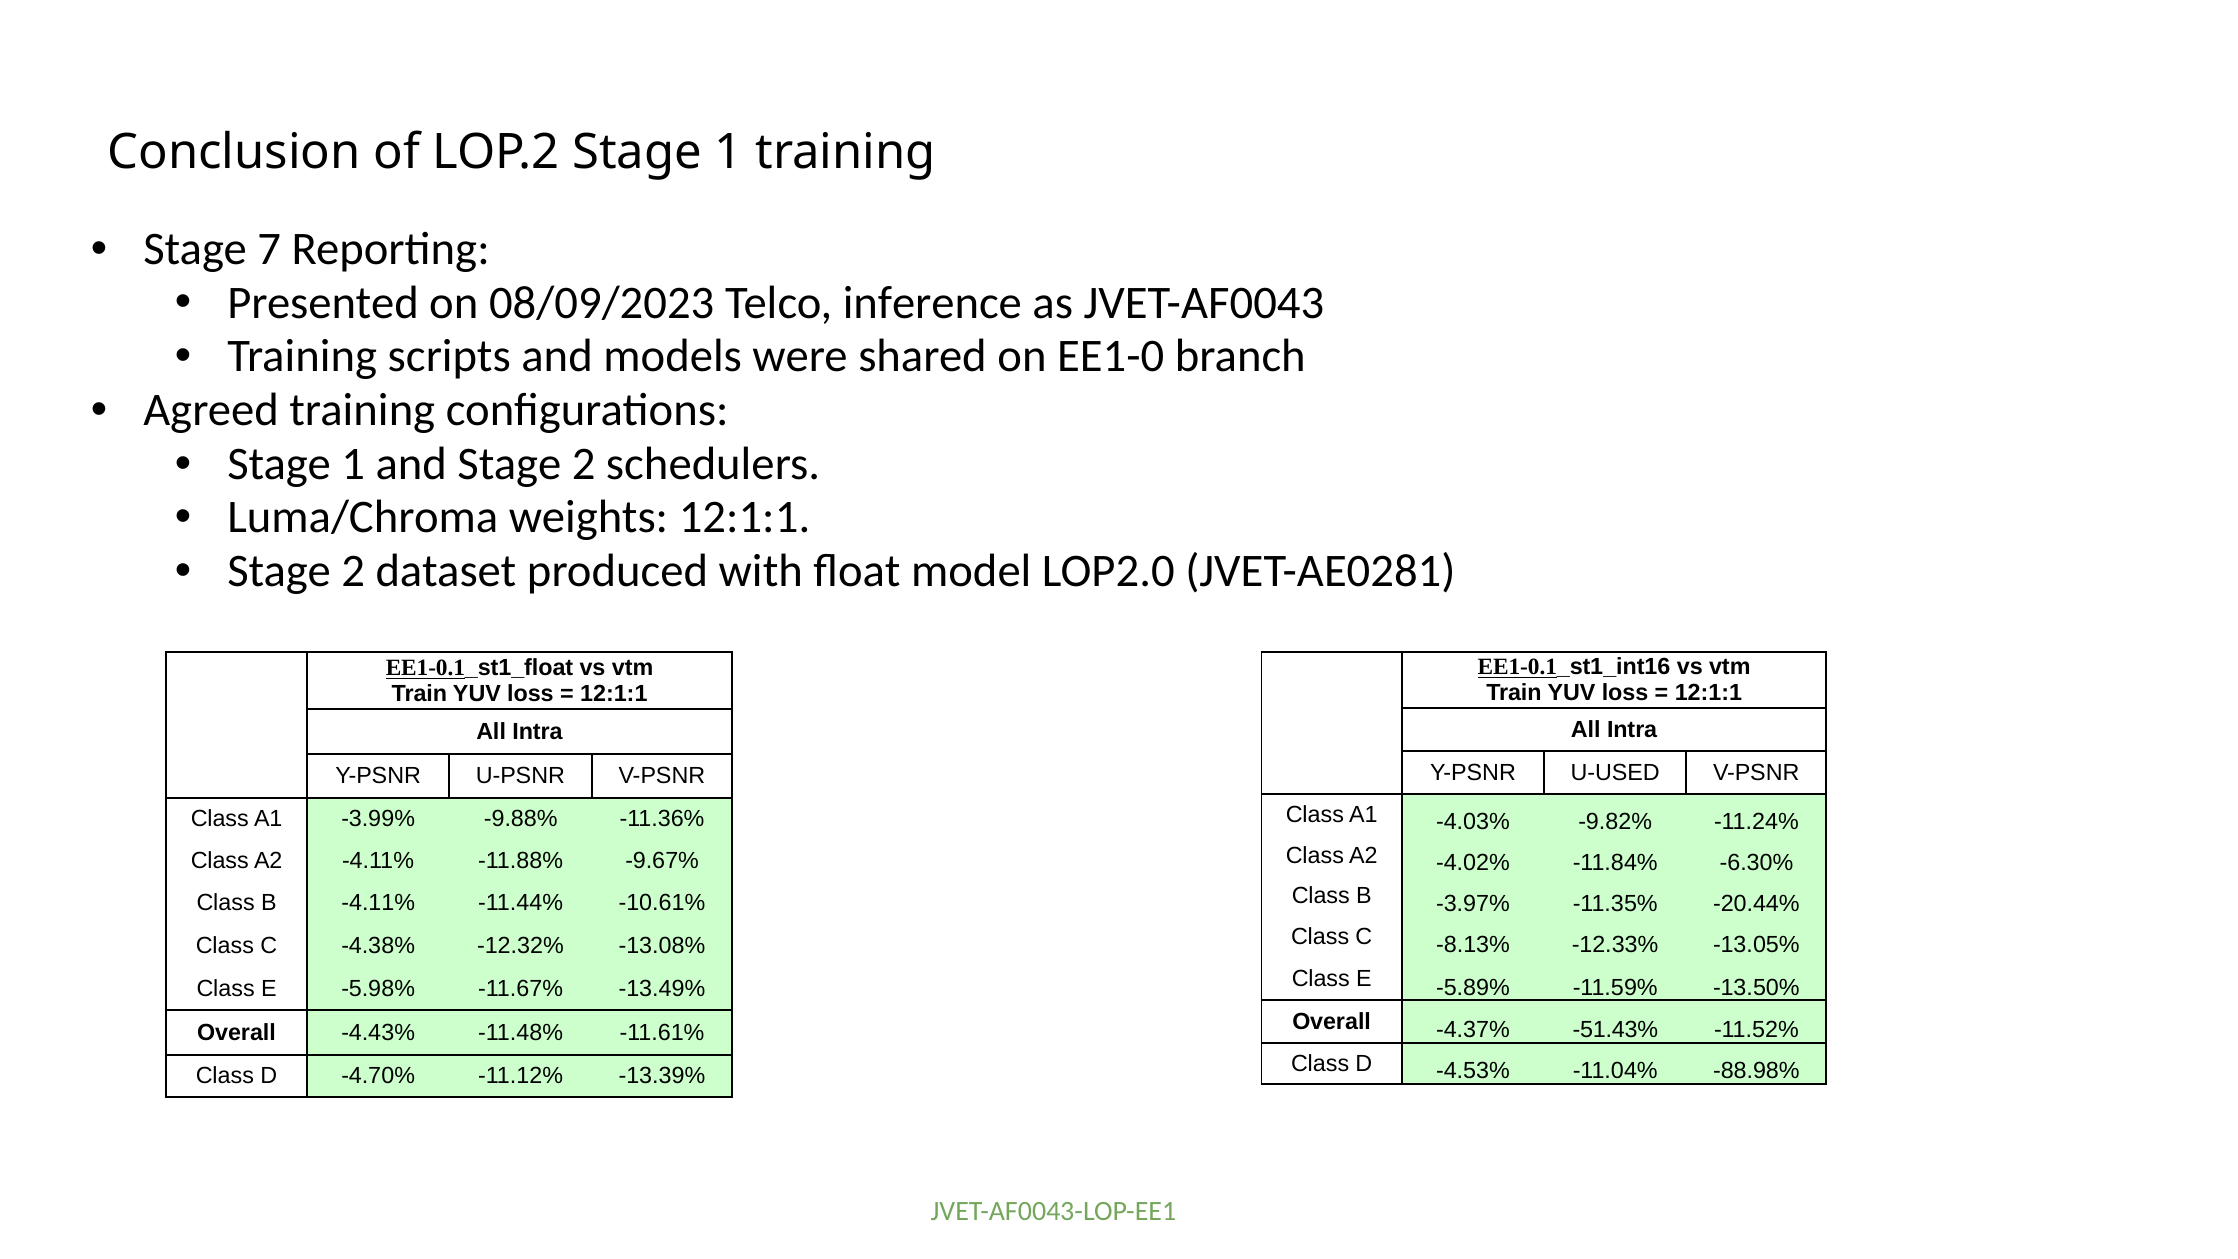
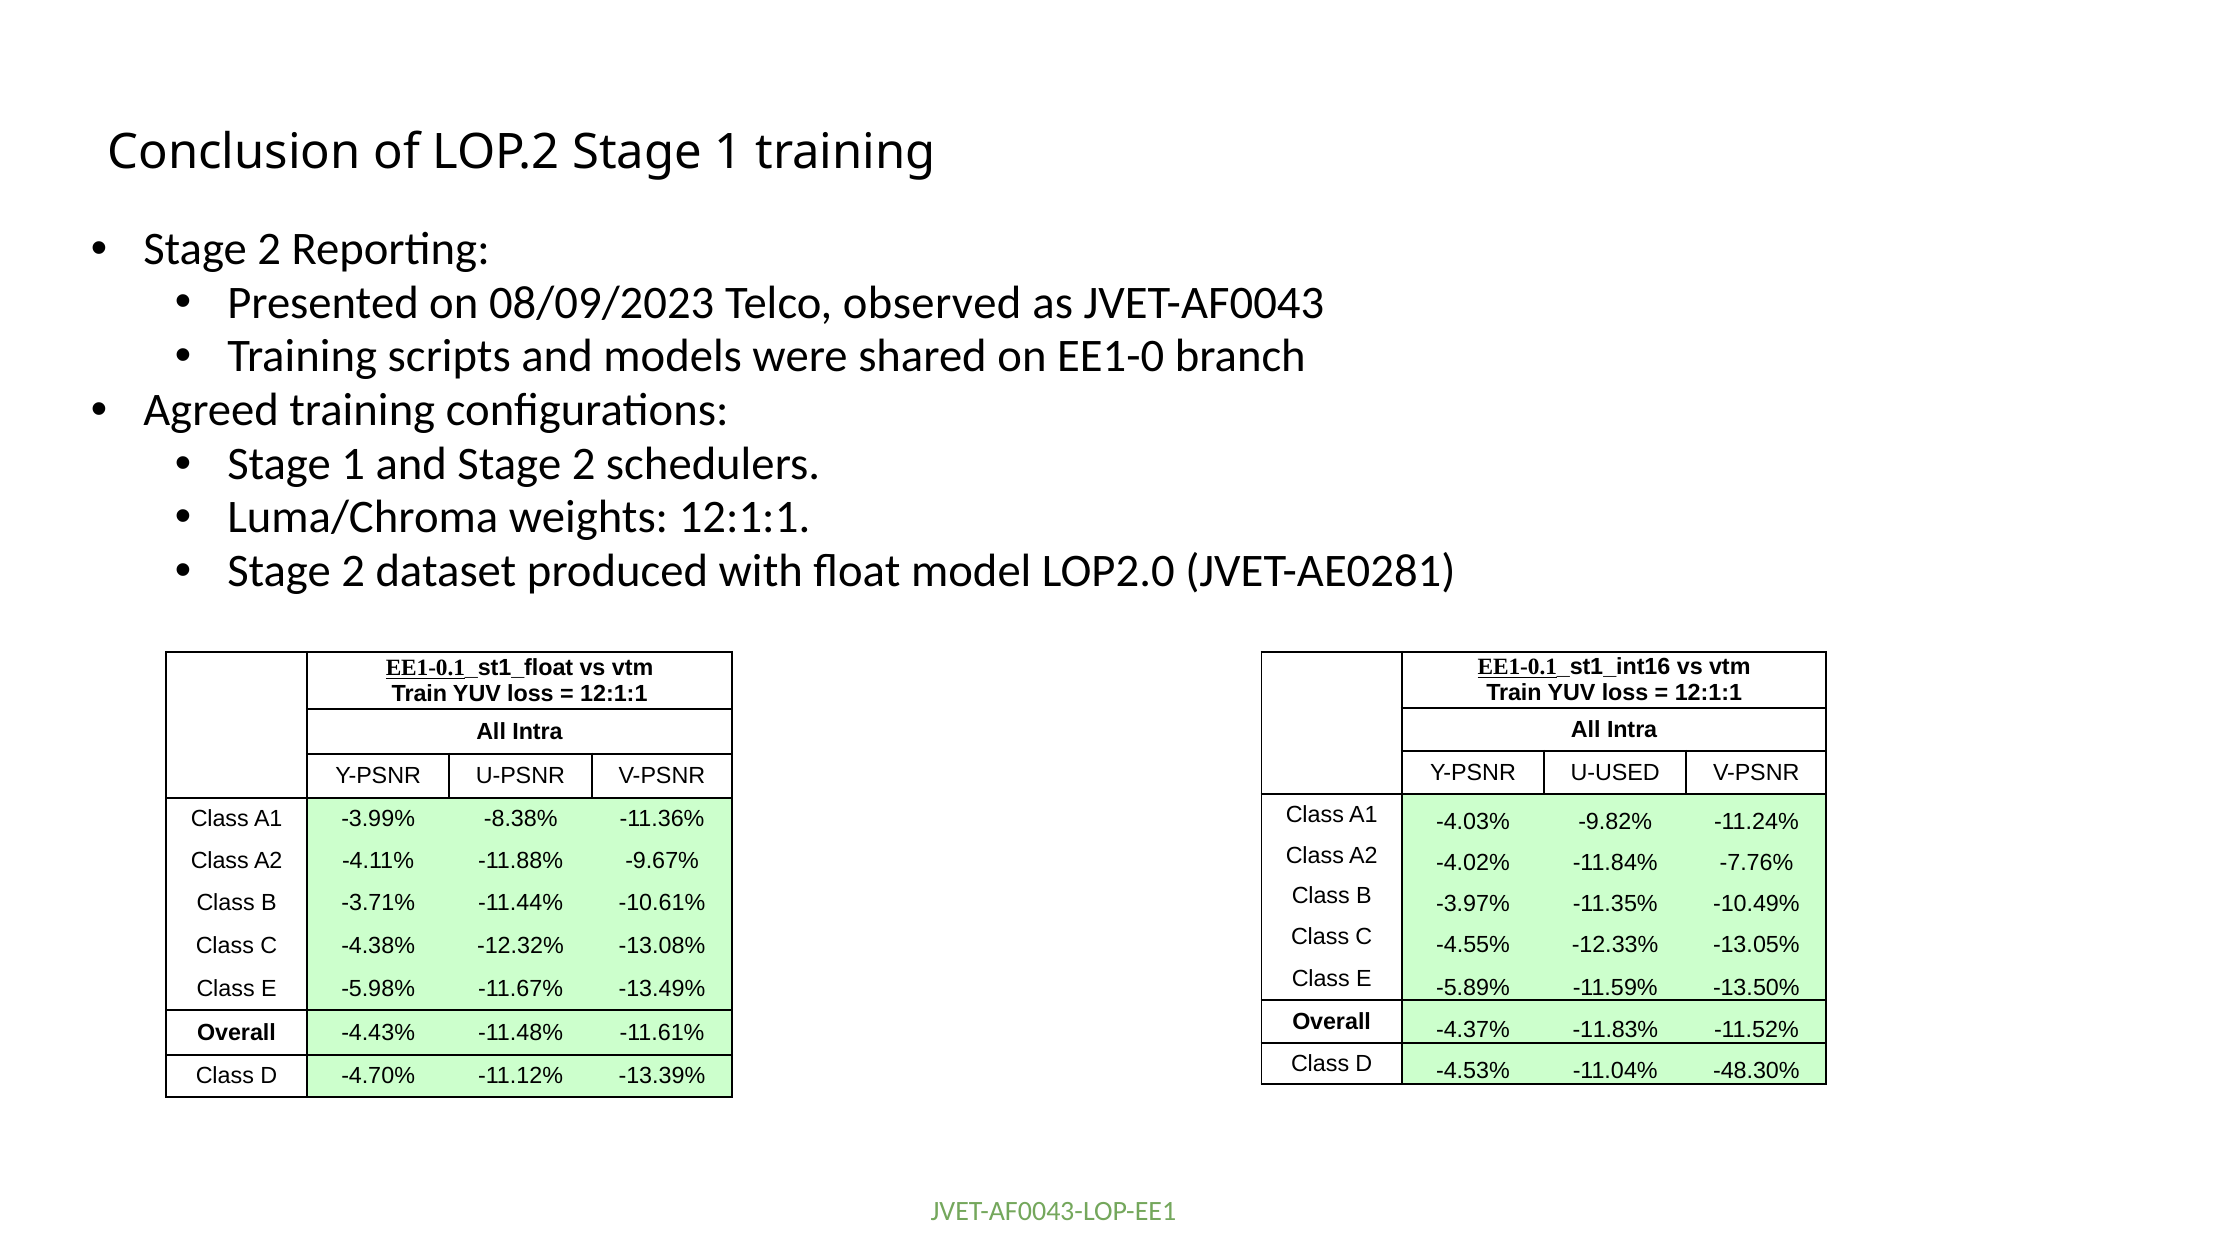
7 at (269, 249): 7 -> 2
inference: inference -> observed
-9.88%: -9.88% -> -8.38%
-6.30%: -6.30% -> -7.76%
-20.44%: -20.44% -> -10.49%
B -4.11%: -4.11% -> -3.71%
-8.13%: -8.13% -> -4.55%
-51.43%: -51.43% -> -11.83%
-88.98%: -88.98% -> -48.30%
